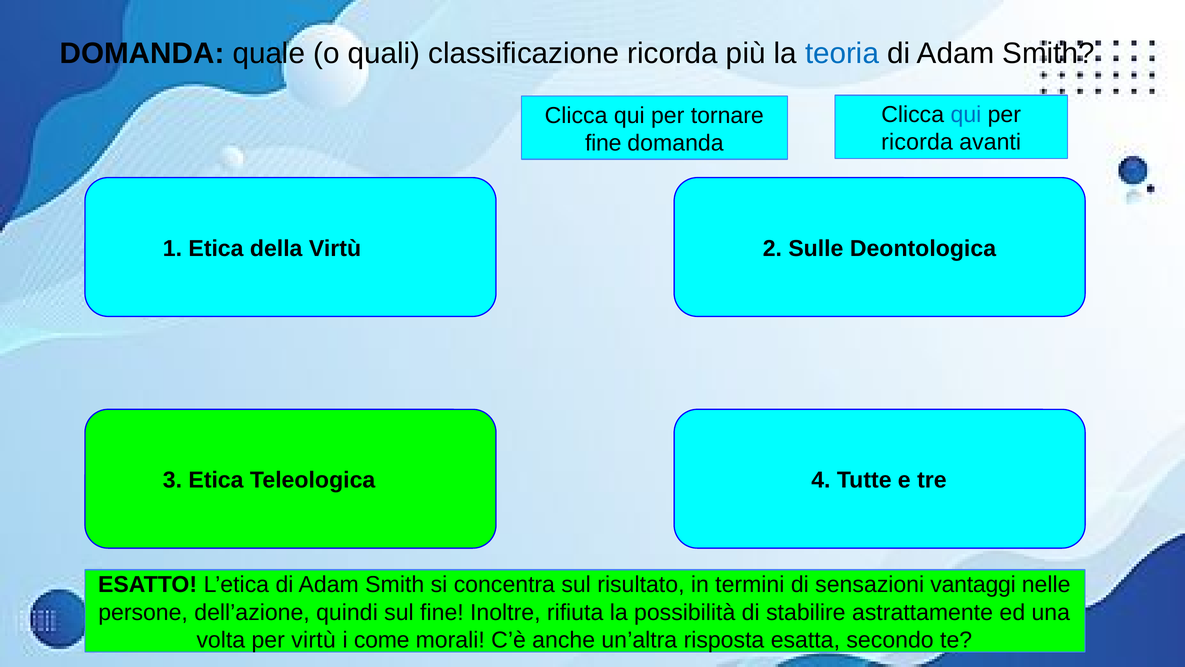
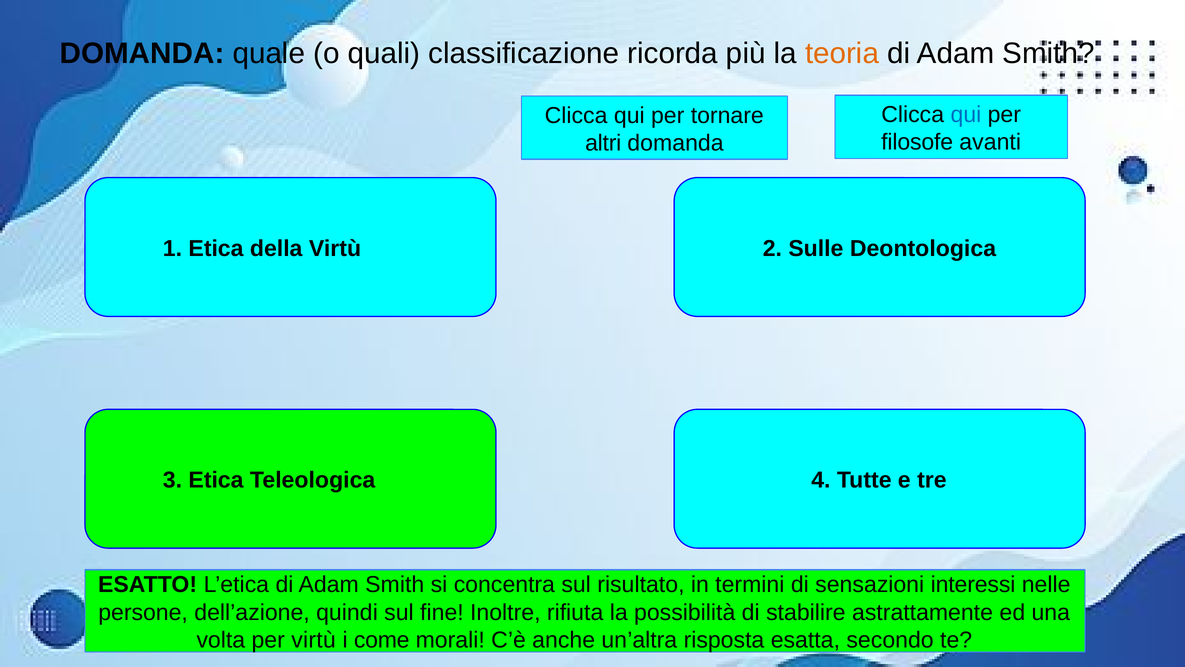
teoria colour: blue -> orange
ricorda at (917, 142): ricorda -> filosofe
fine at (603, 143): fine -> altri
vantaggi: vantaggi -> interessi
